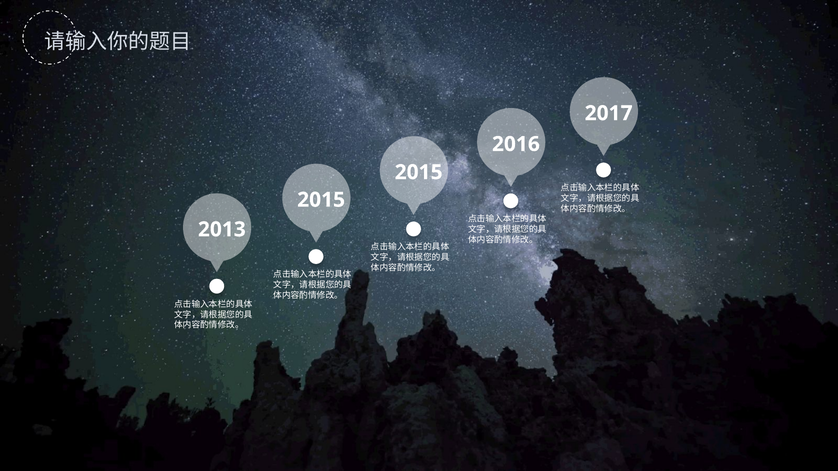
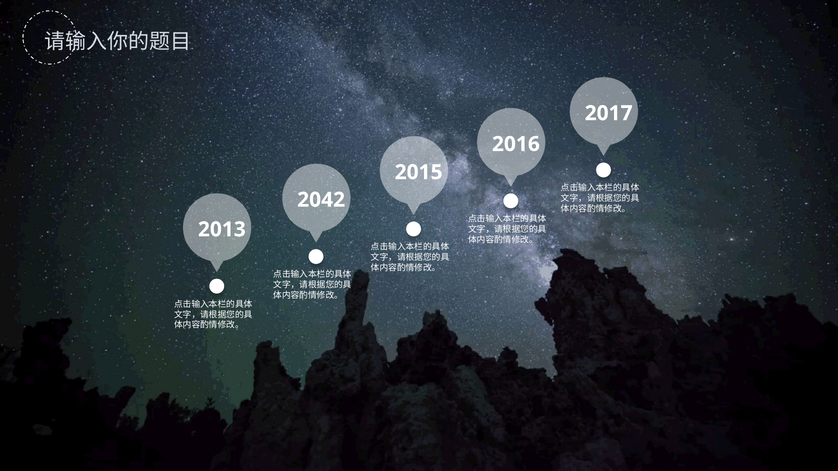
2015 at (321, 200): 2015 -> 2042
